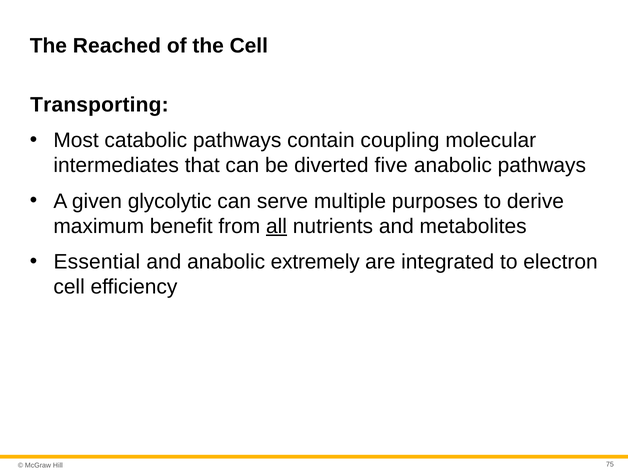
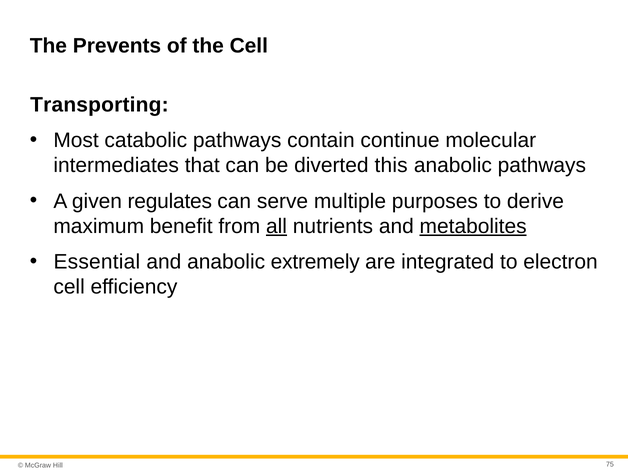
Reached: Reached -> Prevents
coupling: coupling -> continue
five: five -> this
glycolytic: glycolytic -> regulates
metabolites underline: none -> present
